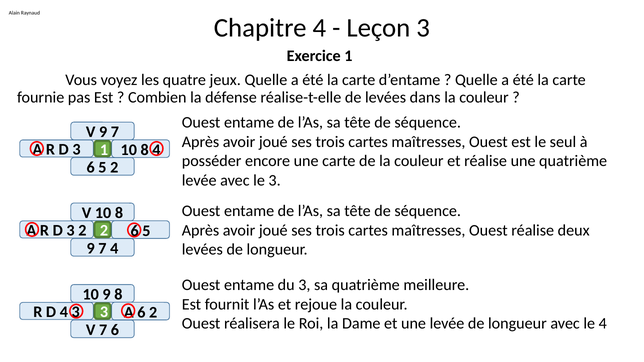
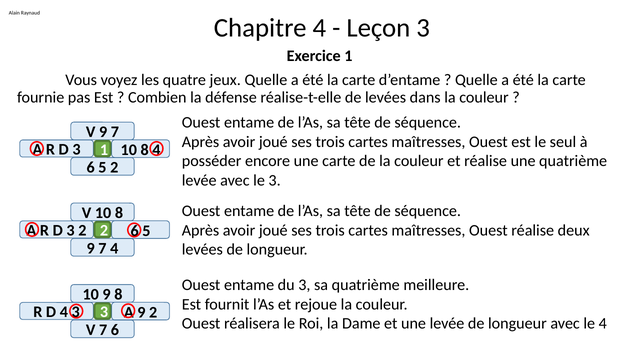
A 6: 6 -> 9
